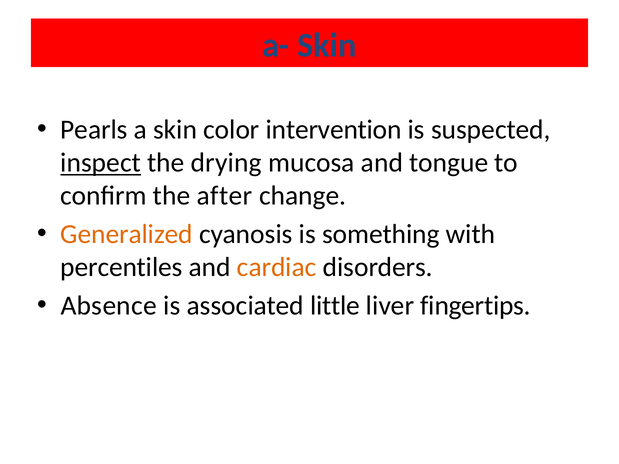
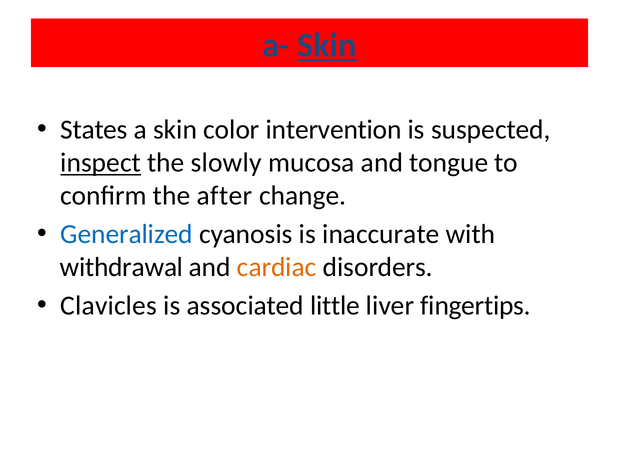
Skin at (327, 45) underline: none -> present
Pearls: Pearls -> States
drying: drying -> slowly
Generalized colour: orange -> blue
something: something -> inaccurate
percentiles: percentiles -> withdrawal
Absence: Absence -> Clavicles
